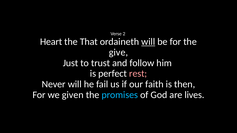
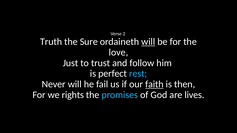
Heart: Heart -> Truth
That: That -> Sure
give: give -> love
rest colour: pink -> light blue
faith underline: none -> present
given: given -> rights
